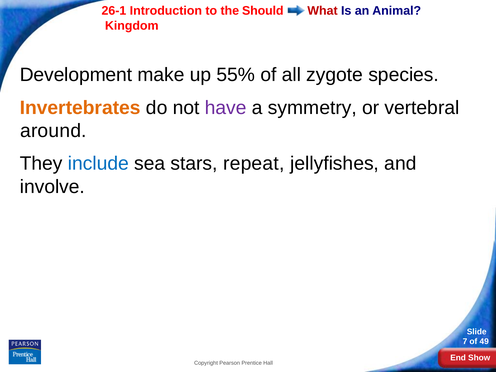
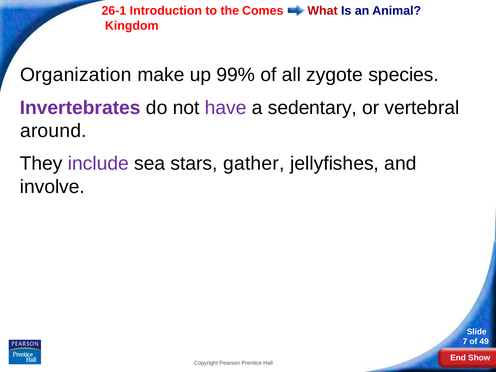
Should: Should -> Comes
Development: Development -> Organization
55%: 55% -> 99%
Invertebrates colour: orange -> purple
symmetry: symmetry -> sedentary
include colour: blue -> purple
repeat: repeat -> gather
